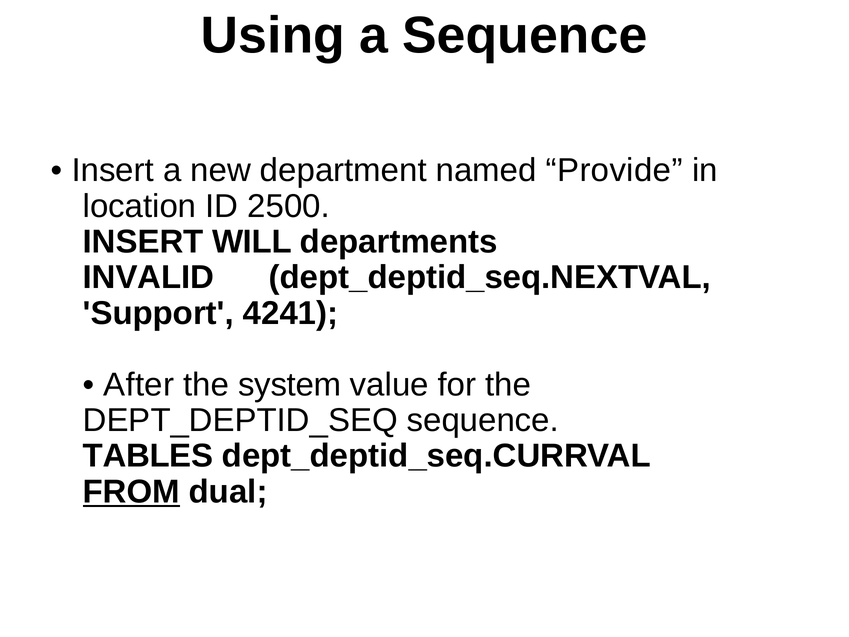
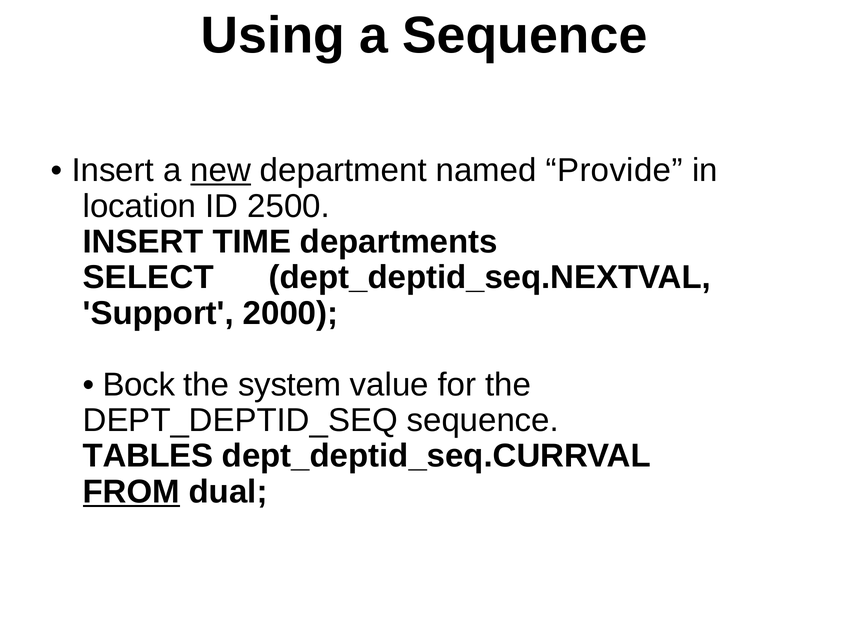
new underline: none -> present
WILL: WILL -> TIME
INVALID: INVALID -> SELECT
4241: 4241 -> 2000
After: After -> Bock
